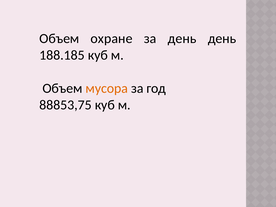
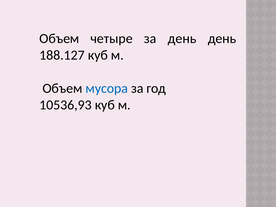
охране: охране -> четыре
188.185: 188.185 -> 188.127
мусора colour: orange -> blue
88853,75: 88853,75 -> 10536,93
